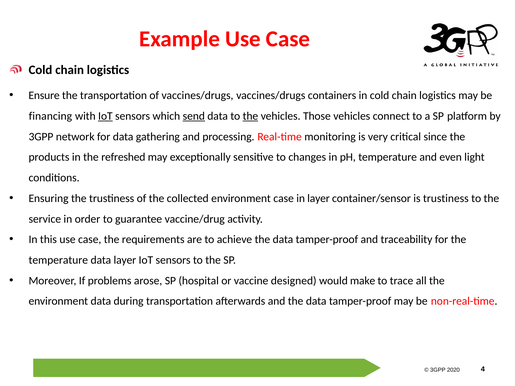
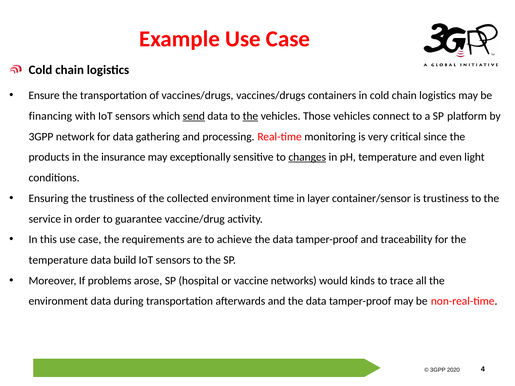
IoT at (105, 116) underline: present -> none
refreshed: refreshed -> insurance
changes underline: none -> present
case at (284, 198): case -> time
data layer: layer -> build
designed: designed -> networks
make: make -> kinds
